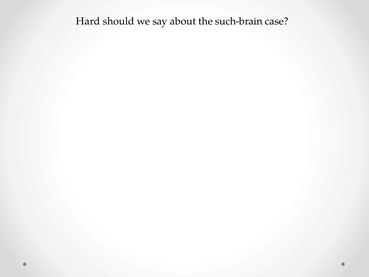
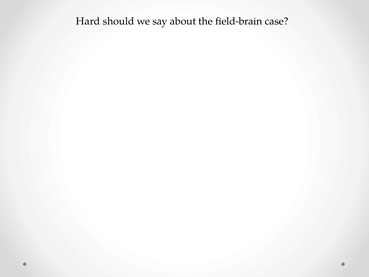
such-brain: such-brain -> field-brain
